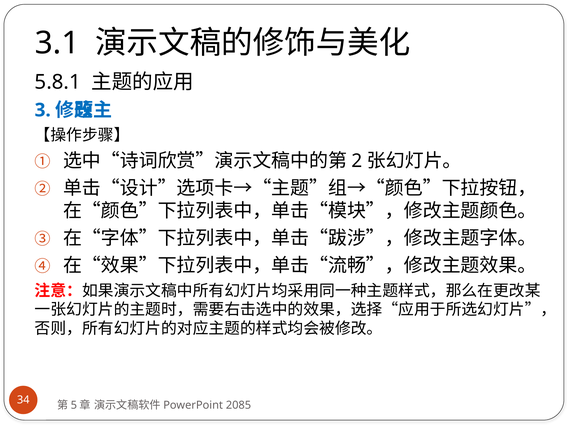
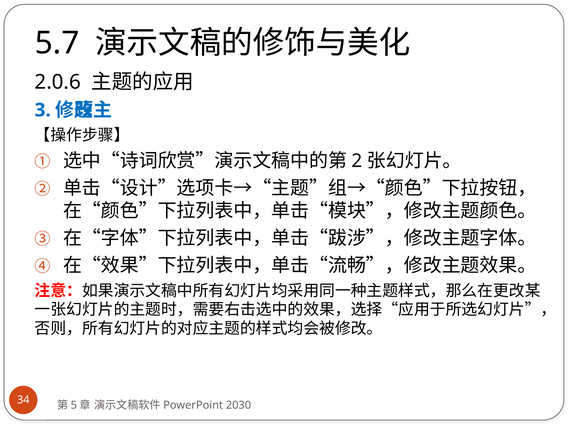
3.1: 3.1 -> 5.7
5.8.1: 5.8.1 -> 2.0.6
2085: 2085 -> 2030
